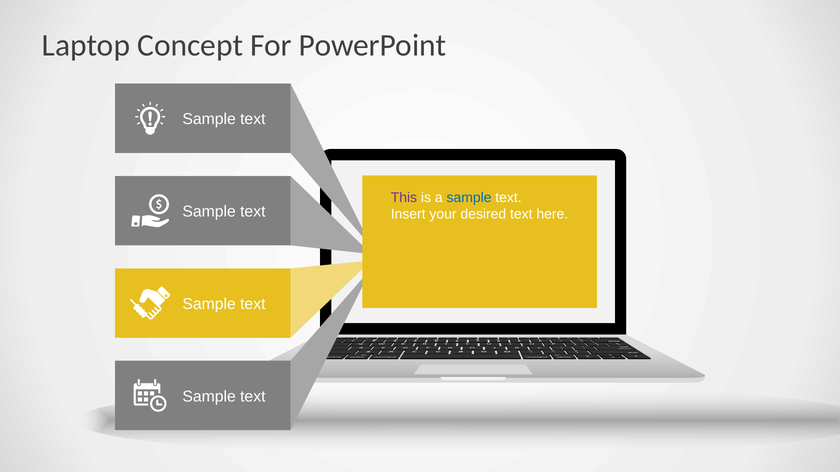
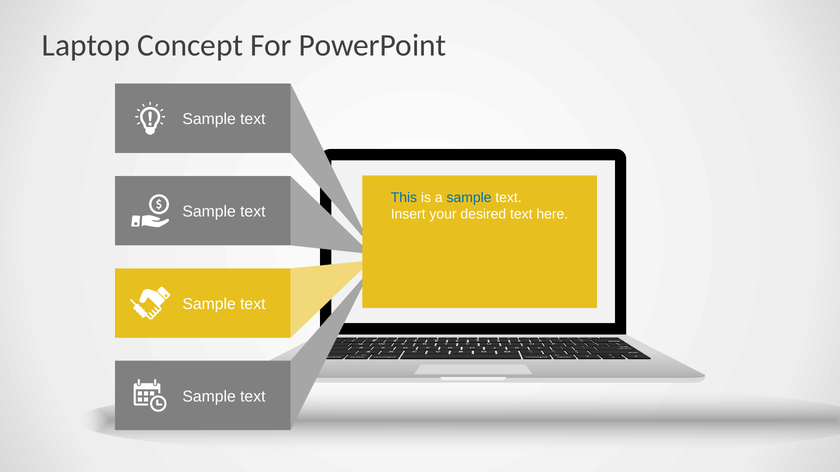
This colour: purple -> blue
